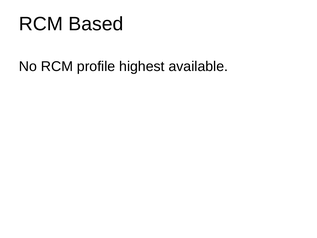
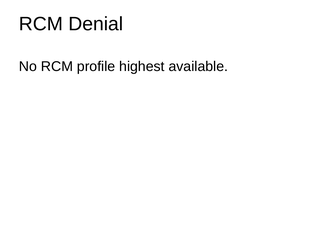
Based: Based -> Denial
